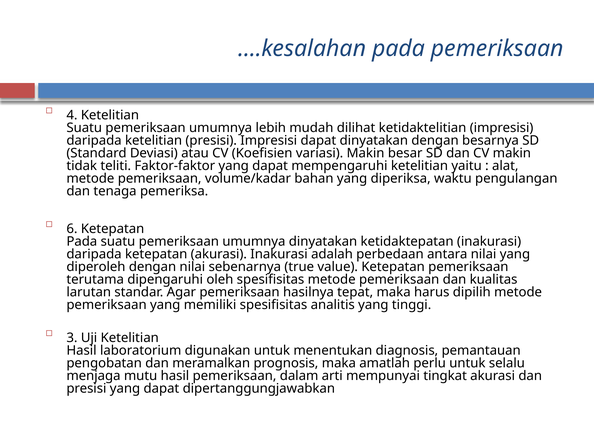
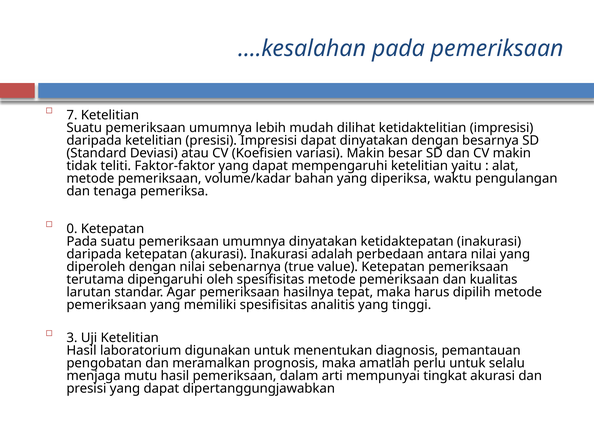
4: 4 -> 7
6: 6 -> 0
